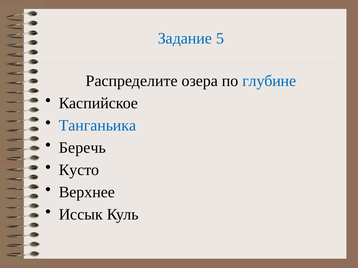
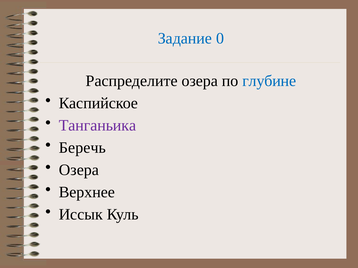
5: 5 -> 0
Танганьика colour: blue -> purple
Кусто at (79, 170): Кусто -> Озера
